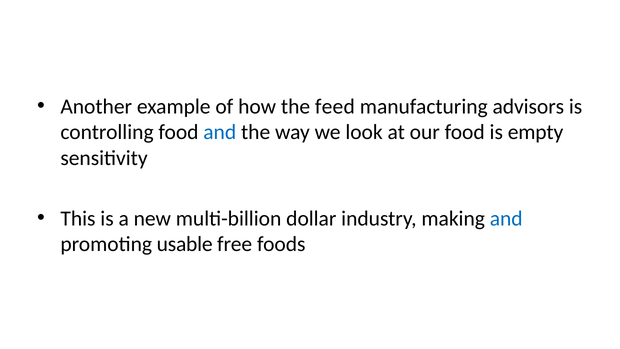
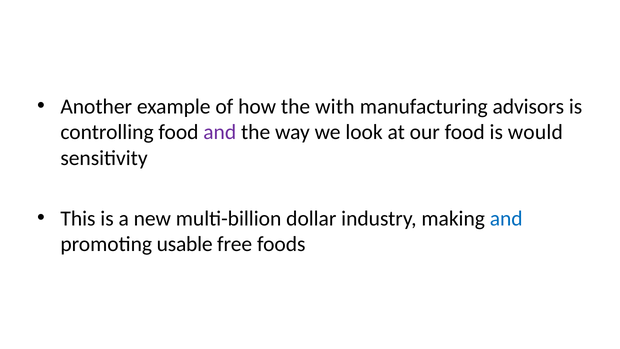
feed: feed -> with
and at (220, 132) colour: blue -> purple
empty: empty -> would
